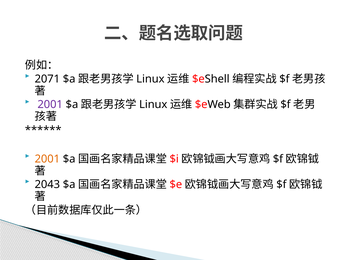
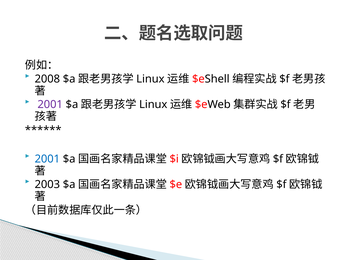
2071: 2071 -> 2008
2001 at (47, 159) colour: orange -> blue
2043: 2043 -> 2003
